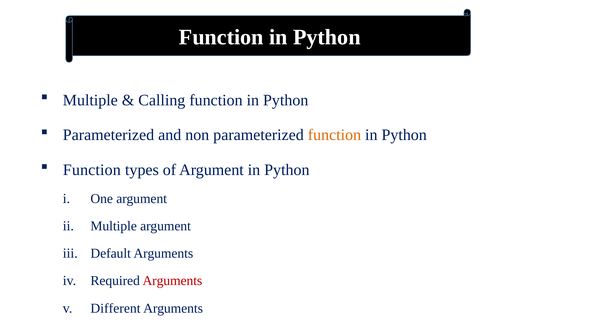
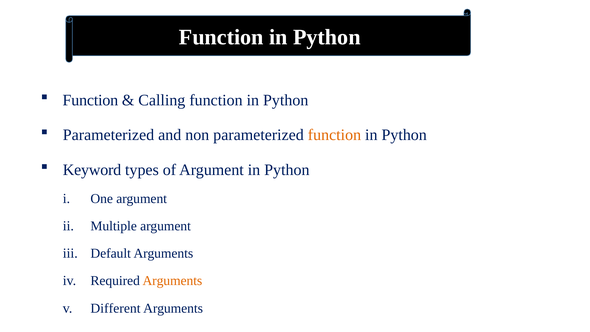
Multiple at (90, 100): Multiple -> Function
Function at (92, 170): Function -> Keyword
Arguments at (172, 281) colour: red -> orange
